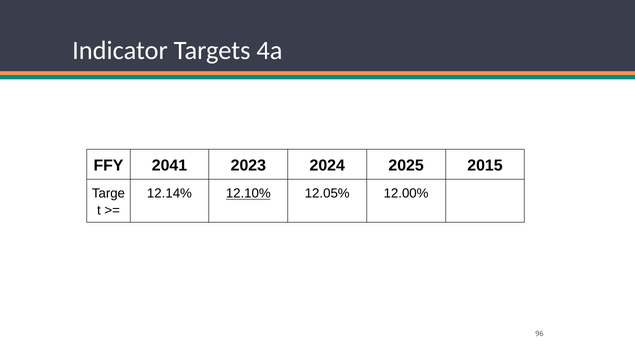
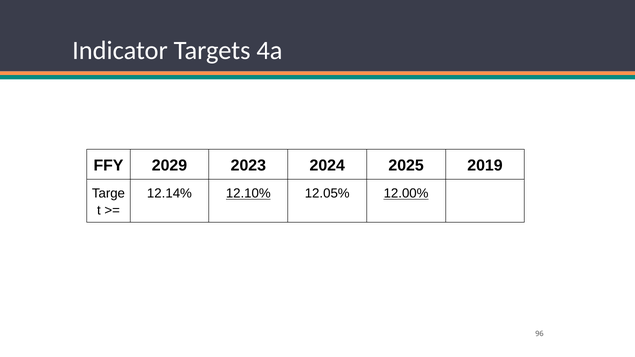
2041: 2041 -> 2029
2015: 2015 -> 2019
12.00% underline: none -> present
